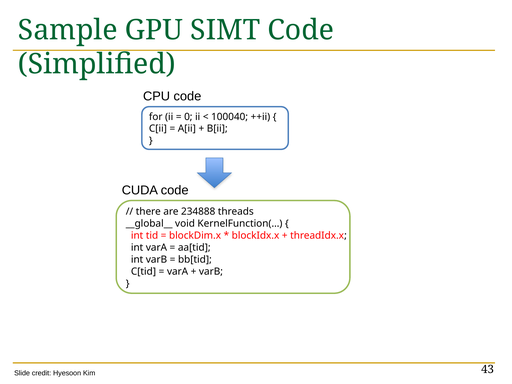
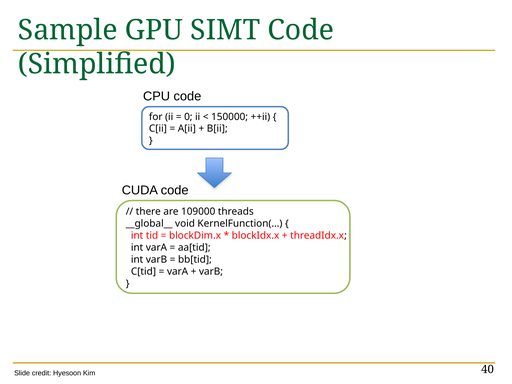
100040: 100040 -> 150000
234888: 234888 -> 109000
43: 43 -> 40
